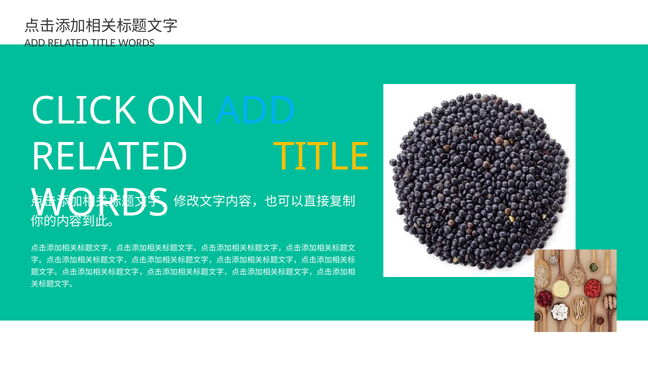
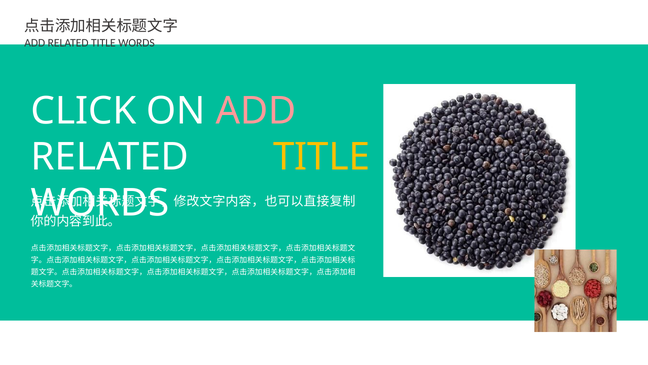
ADD at (256, 111) colour: light blue -> pink
